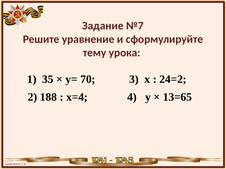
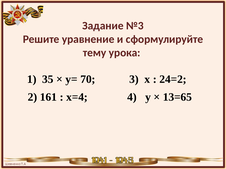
№7: №7 -> №3
188: 188 -> 161
